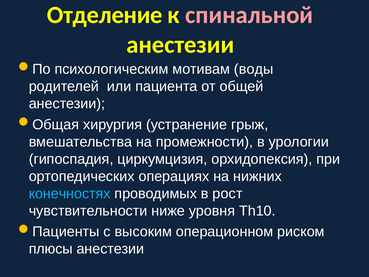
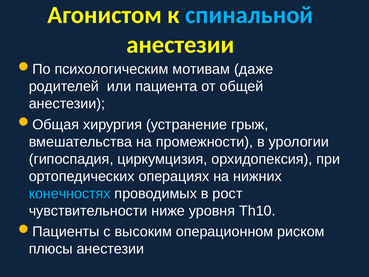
Отделение: Отделение -> Агонистом
спинальной colour: pink -> light blue
воды: воды -> даже
